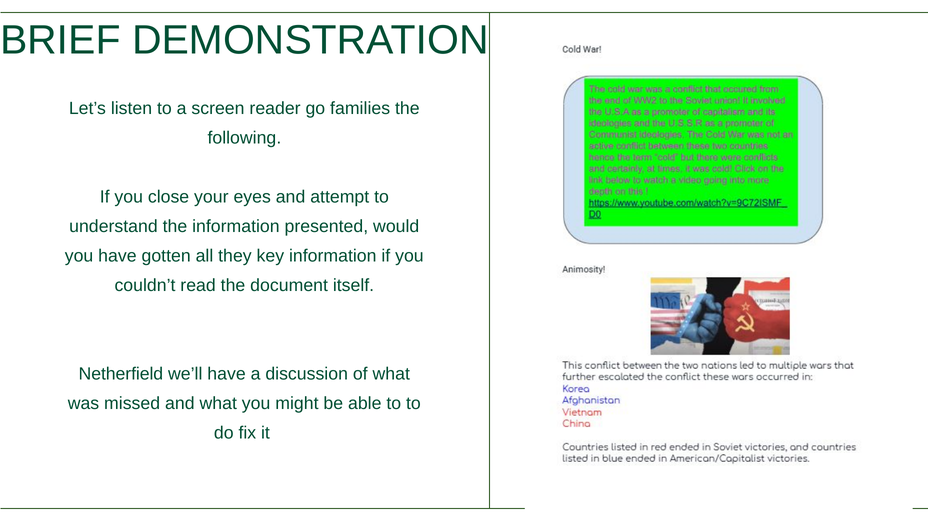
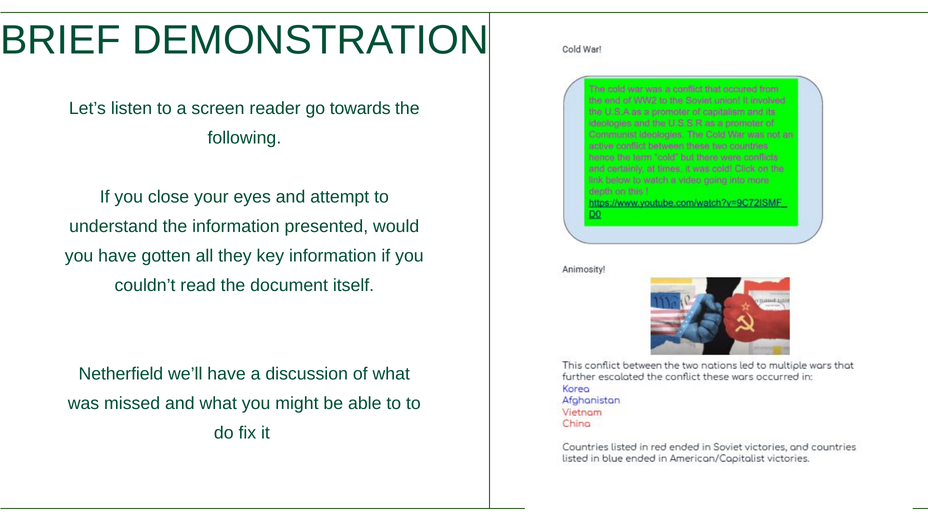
families: families -> towards
